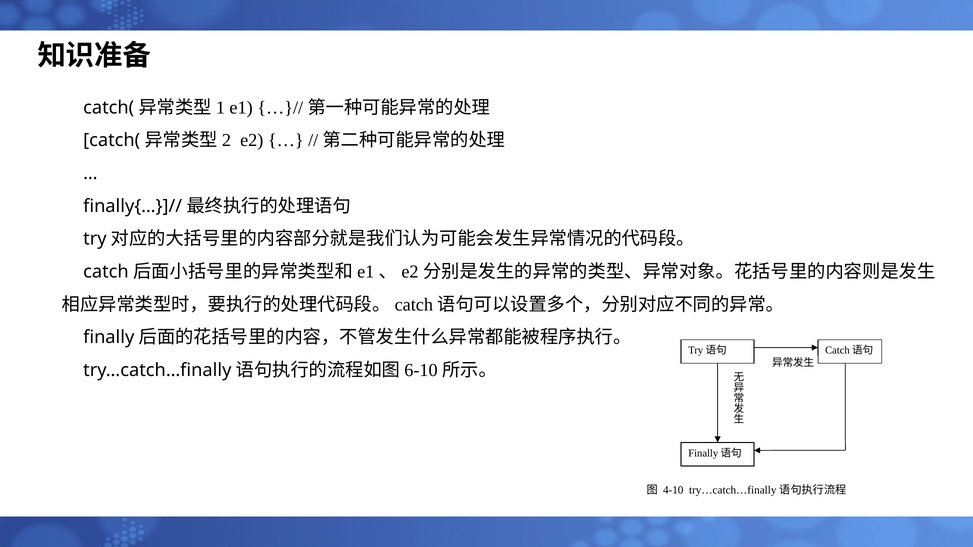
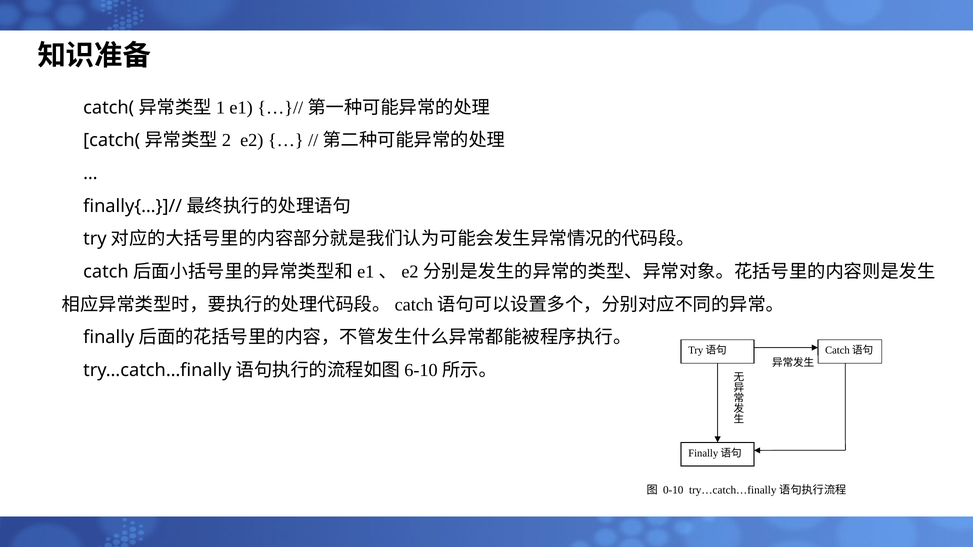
4-10: 4-10 -> 0-10
